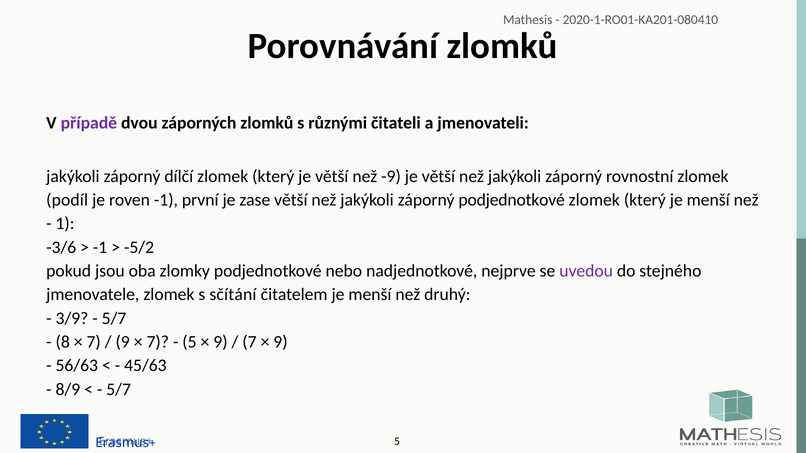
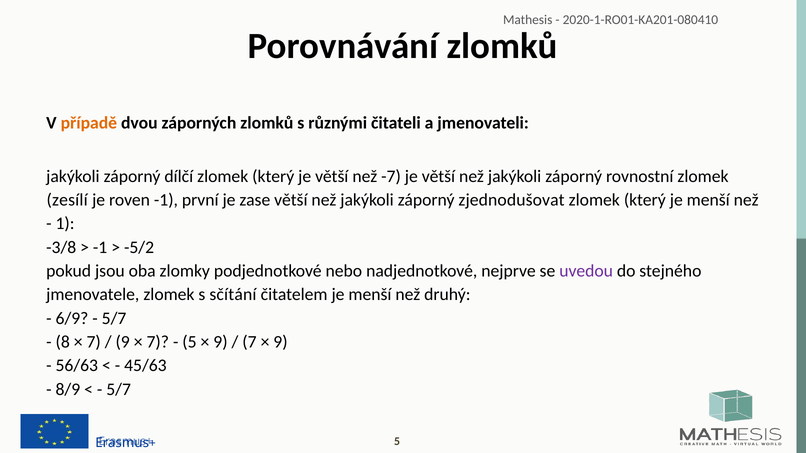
případě colour: purple -> orange
-9: -9 -> -7
podíl: podíl -> zesílí
záporný podjednotkové: podjednotkové -> zjednodušovat
-3/6: -3/6 -> -3/8
3/9: 3/9 -> 6/9
